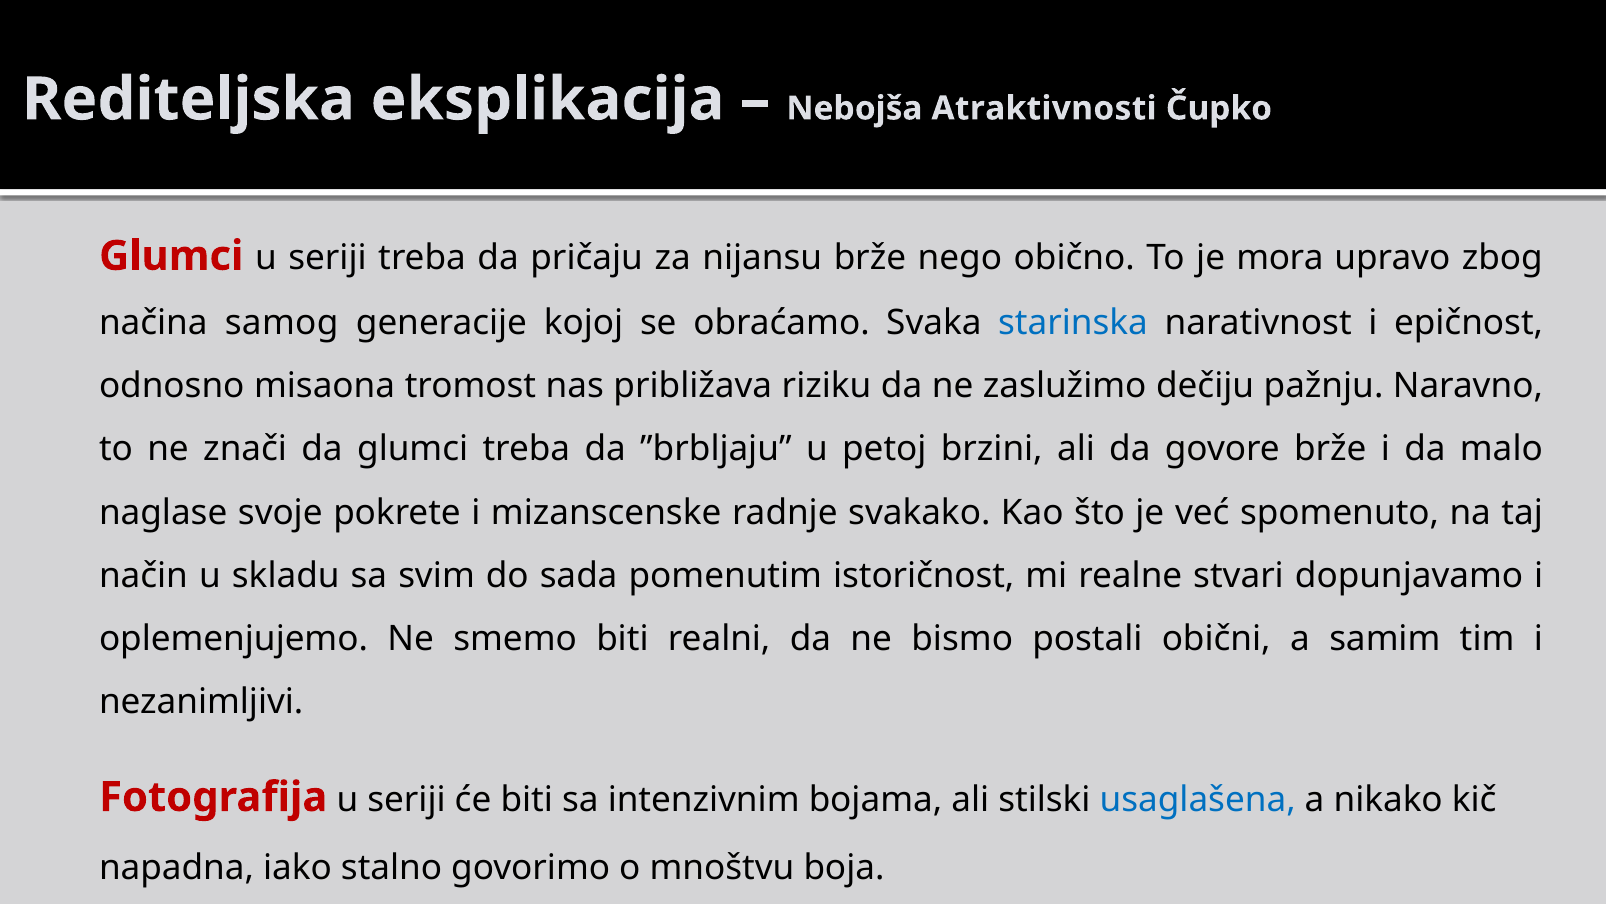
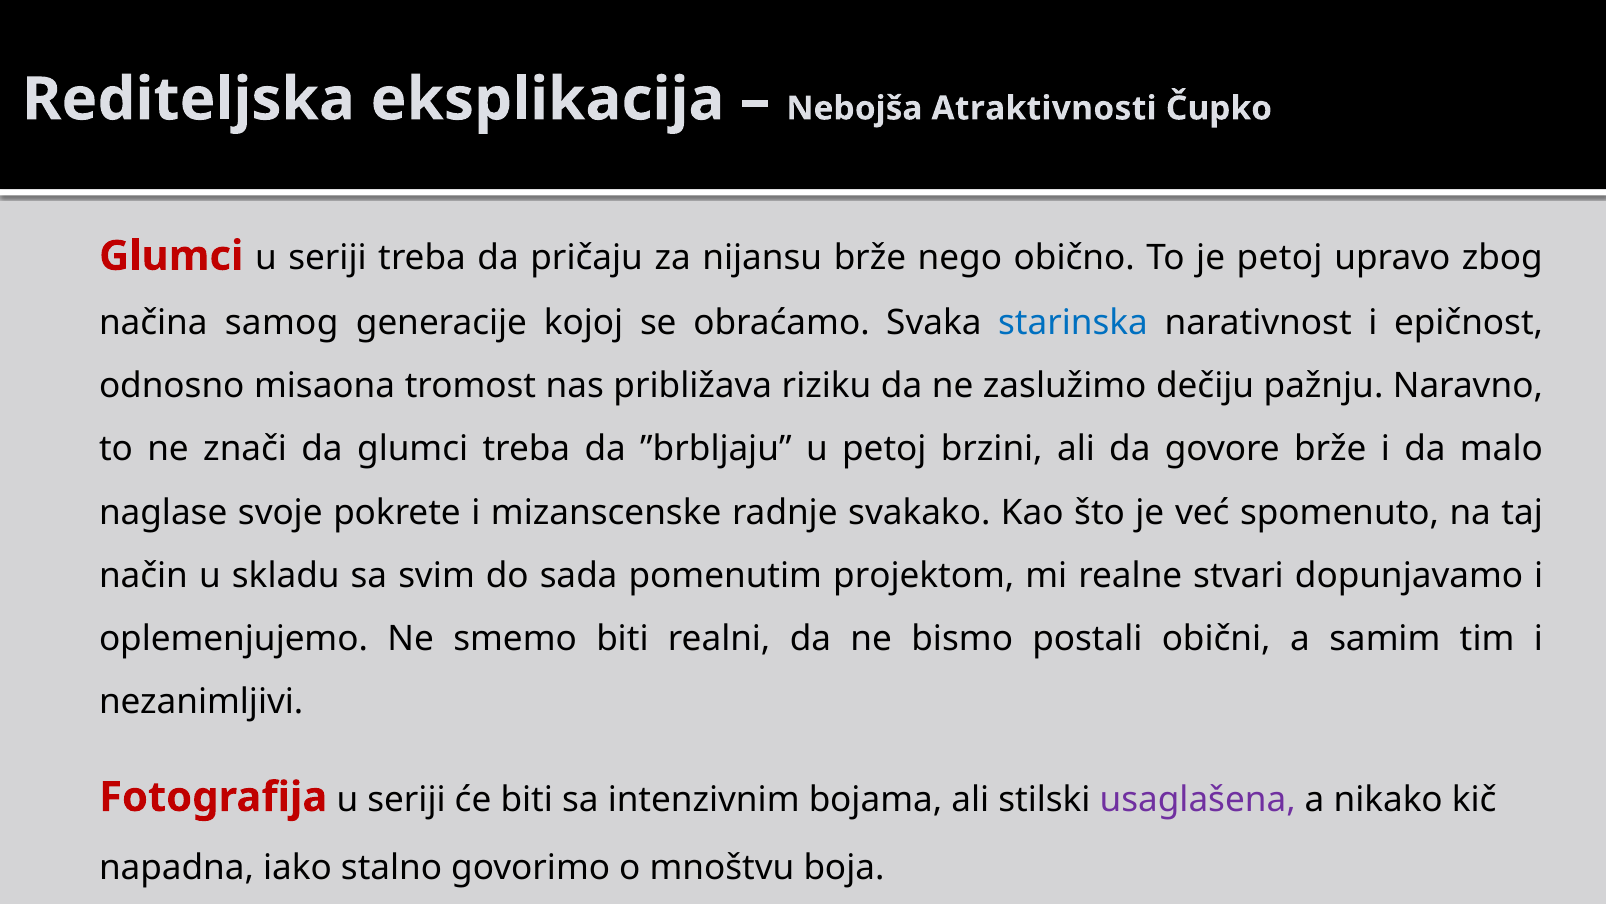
je mora: mora -> petoj
istoričnost: istoričnost -> projektom
usaglašena colour: blue -> purple
